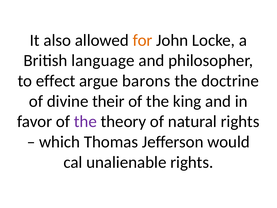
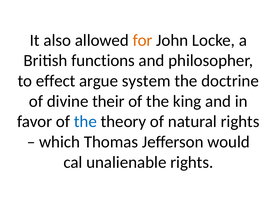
language: language -> functions
barons: barons -> system
the at (85, 121) colour: purple -> blue
